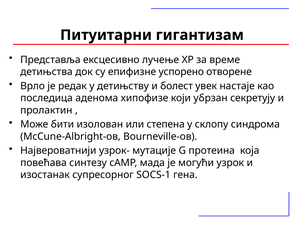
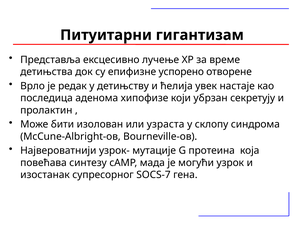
болест: болест -> ћелија
степена: степена -> узраста
SOCS-1: SOCS-1 -> SOCS-7
